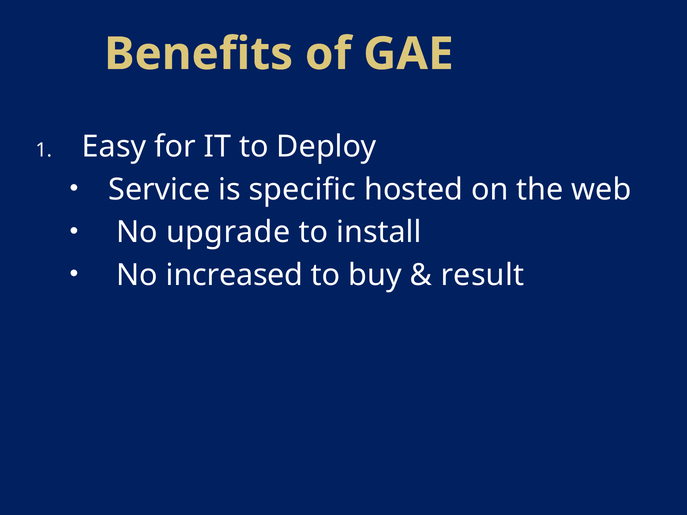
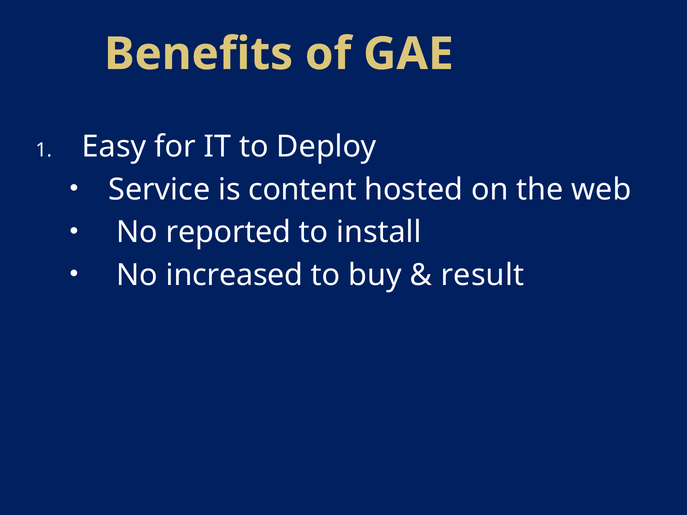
specific: specific -> content
upgrade: upgrade -> reported
